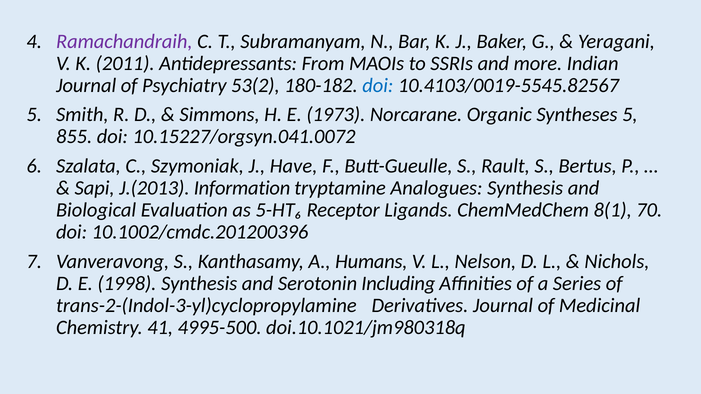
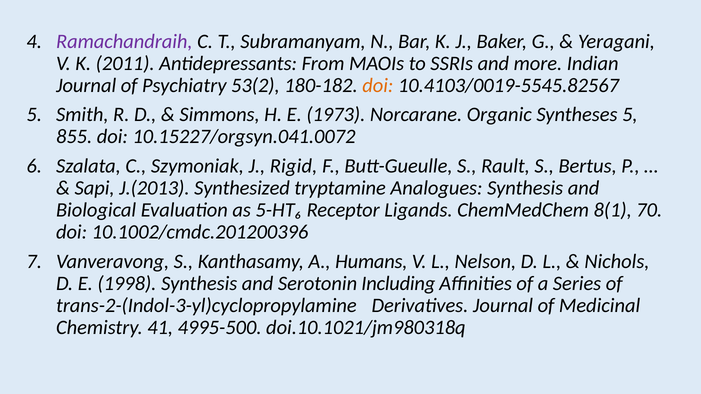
doi at (378, 85) colour: blue -> orange
Have: Have -> Rigid
Information: Information -> Synthesized
